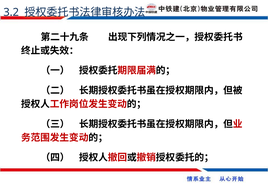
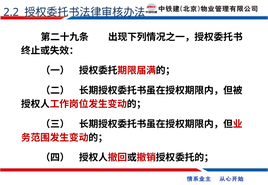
3.2: 3.2 -> 2.2
